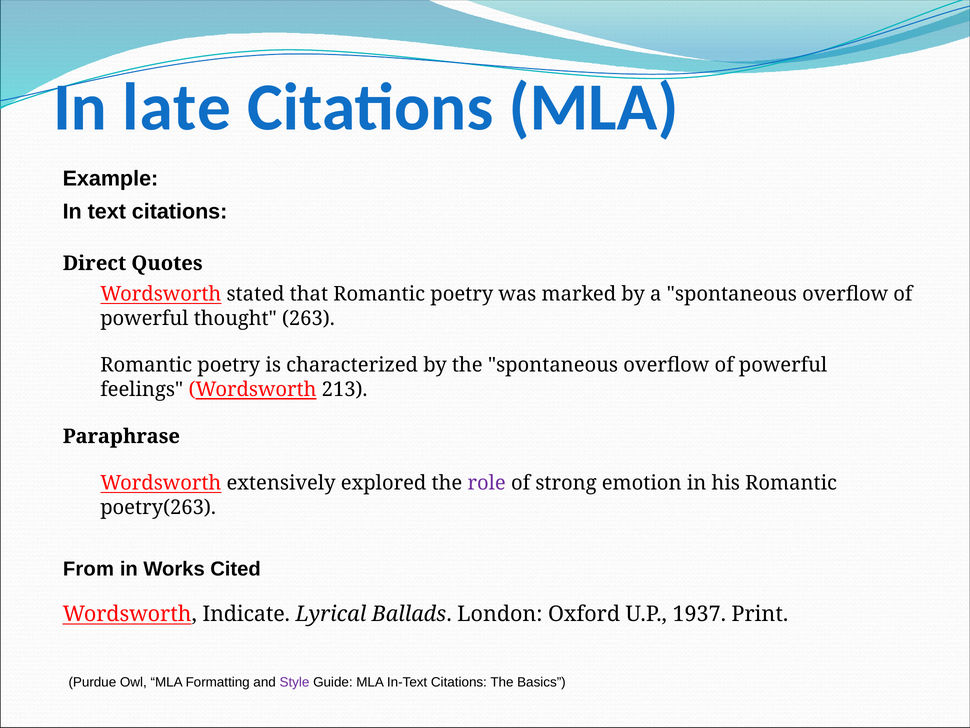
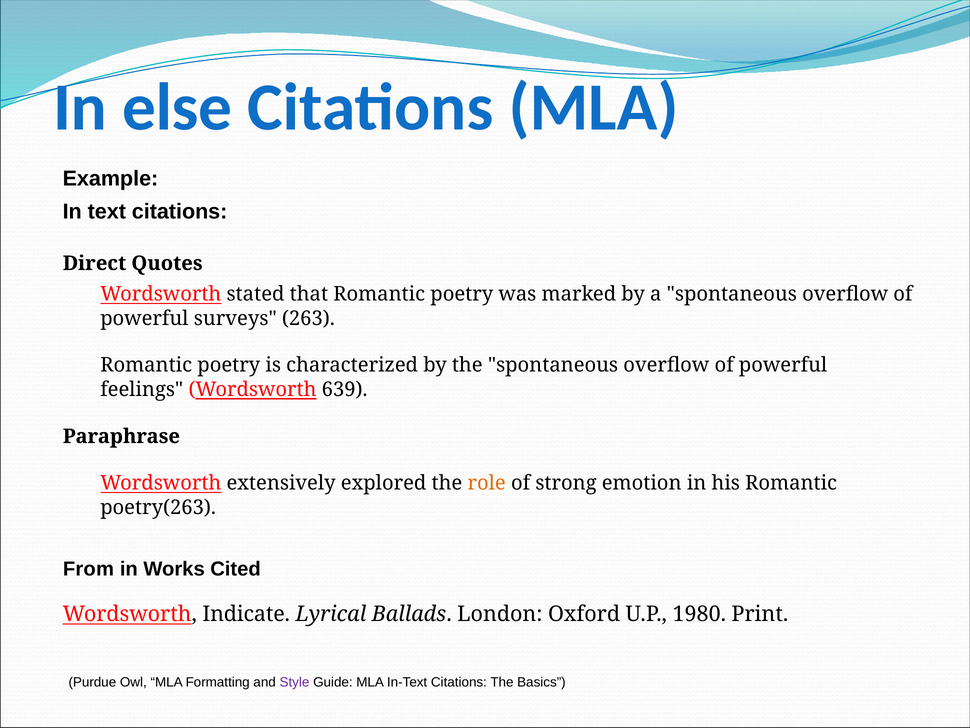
late: late -> else
thought: thought -> surveys
213: 213 -> 639
role colour: purple -> orange
1937: 1937 -> 1980
